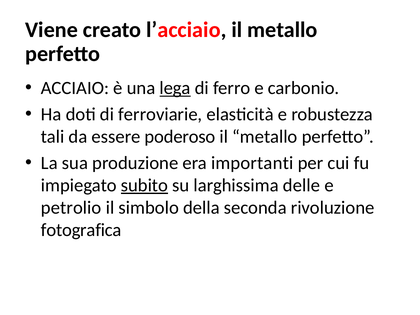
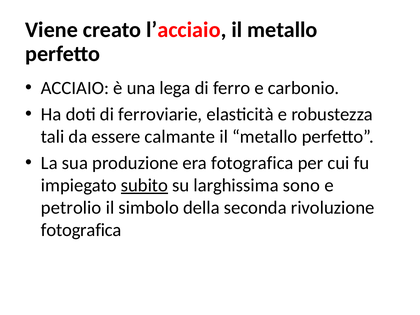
lega underline: present -> none
poderoso: poderoso -> calmante
era importanti: importanti -> fotografica
delle: delle -> sono
